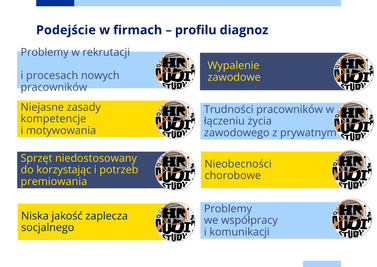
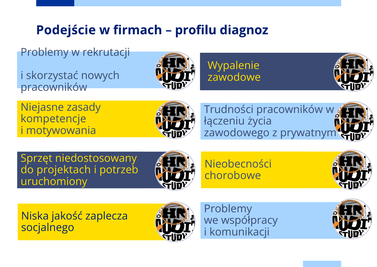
procesach: procesach -> skorzystać
korzystając: korzystając -> projektach
premiowania: premiowania -> uruchomiony
